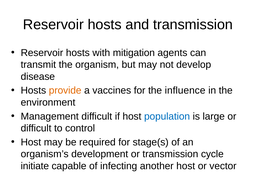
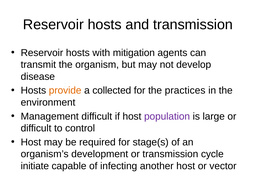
vaccines: vaccines -> collected
influence: influence -> practices
population colour: blue -> purple
